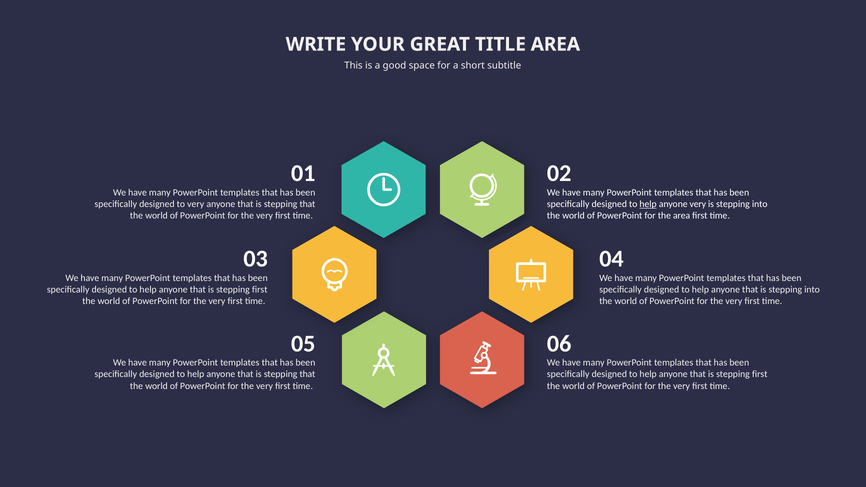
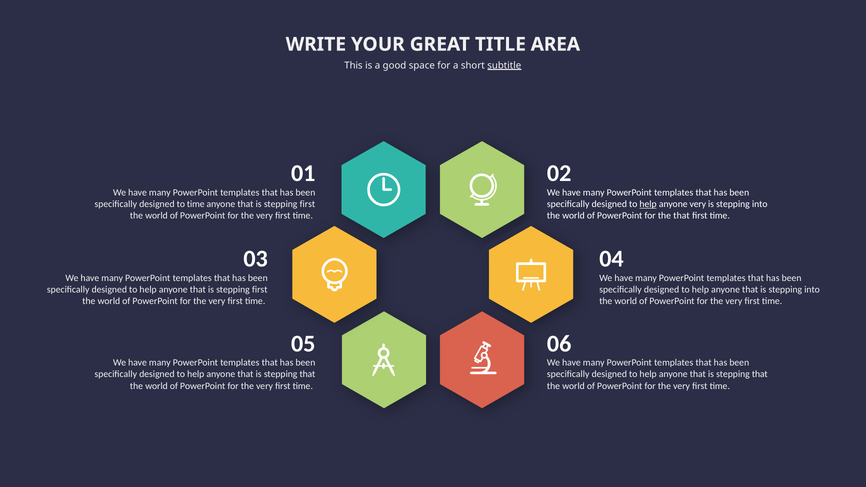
subtitle underline: none -> present
to very: very -> time
that at (307, 204): that -> first
the area: area -> that
first at (760, 374): first -> that
